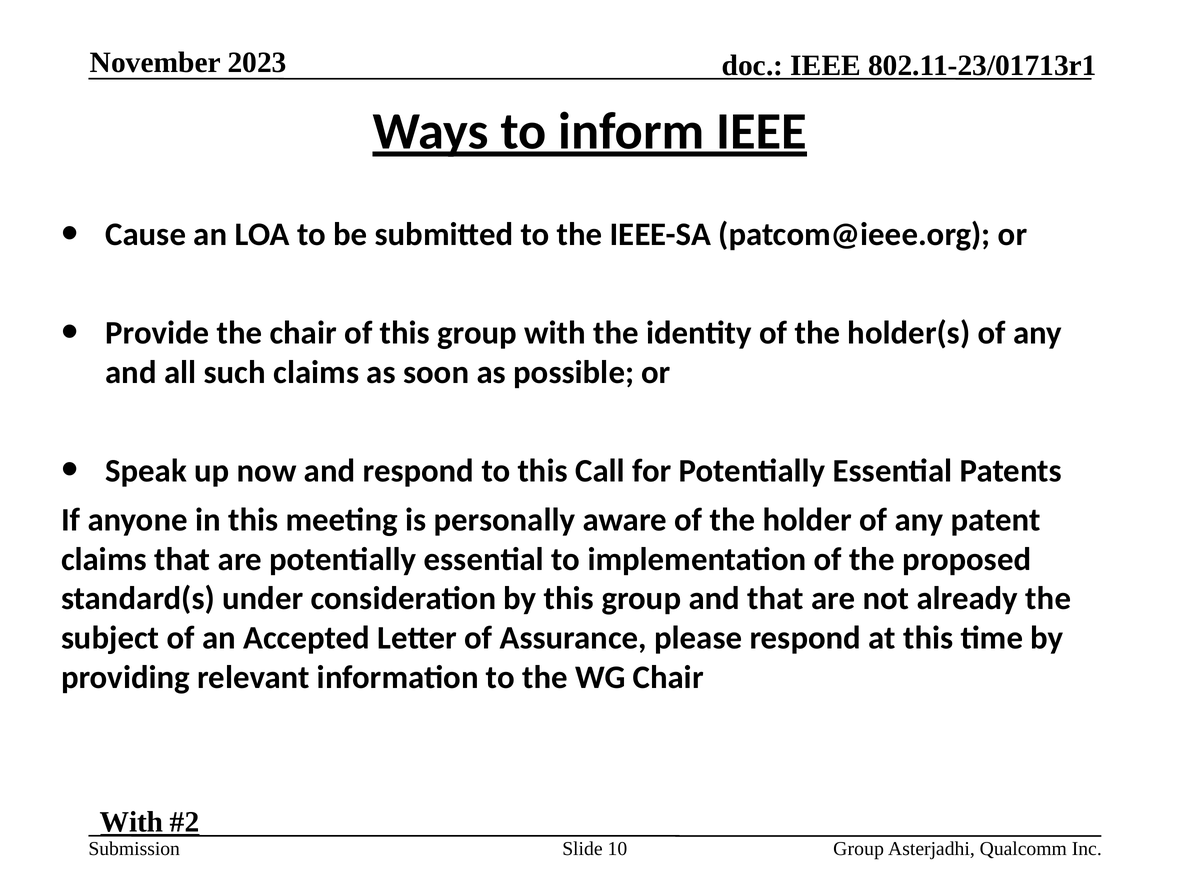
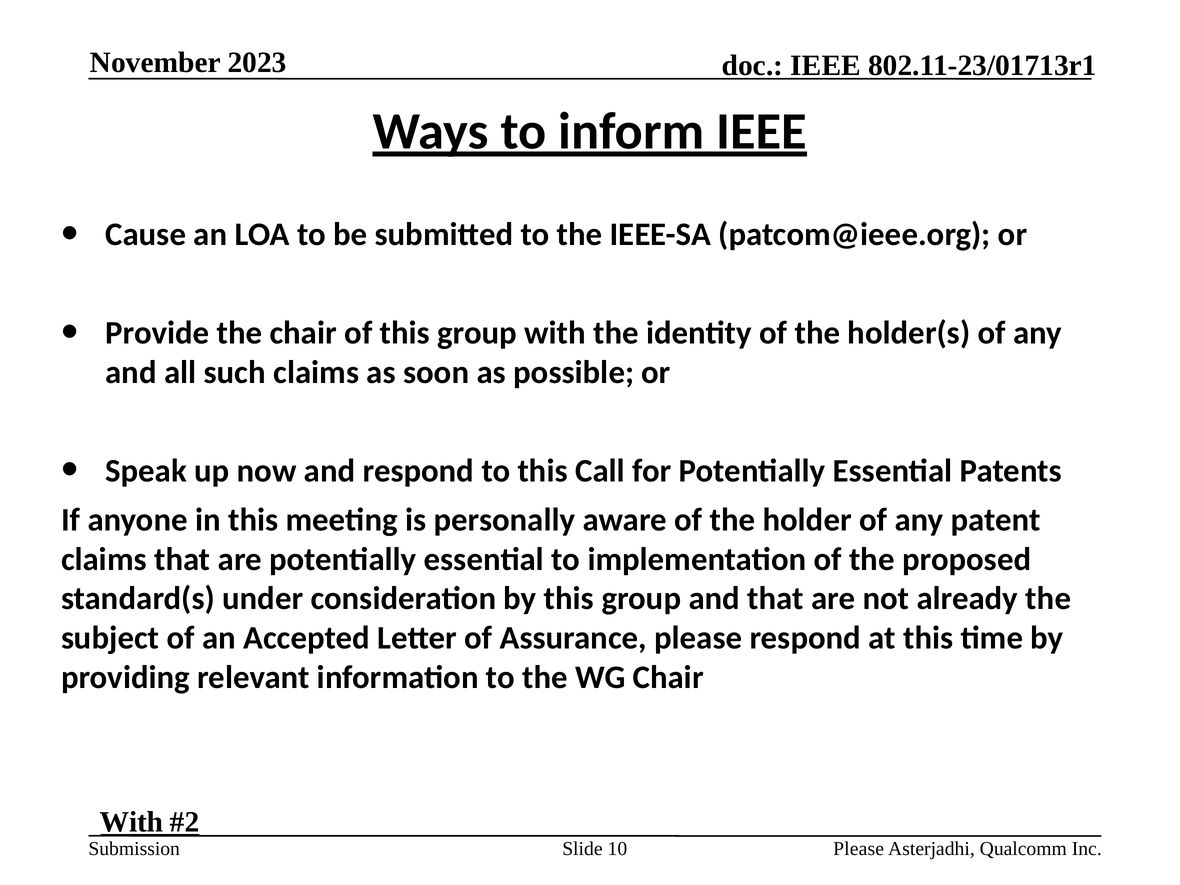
Group at (859, 849): Group -> Please
